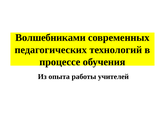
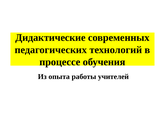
Волшебниками: Волшебниками -> Дидактические
